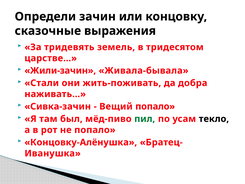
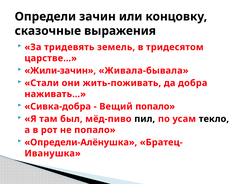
Сивка-зачин: Сивка-зачин -> Сивка-добра
пил colour: green -> black
Концовку-Алёнушка: Концовку-Алёнушка -> Определи-Алёнушка
